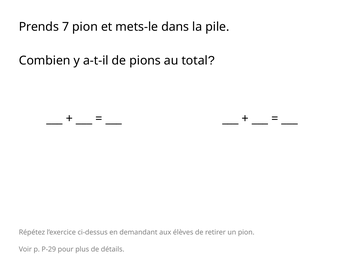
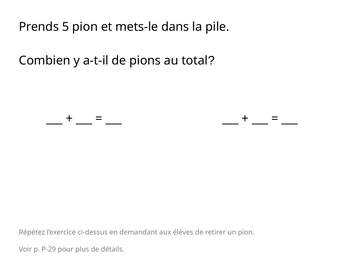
7: 7 -> 5
